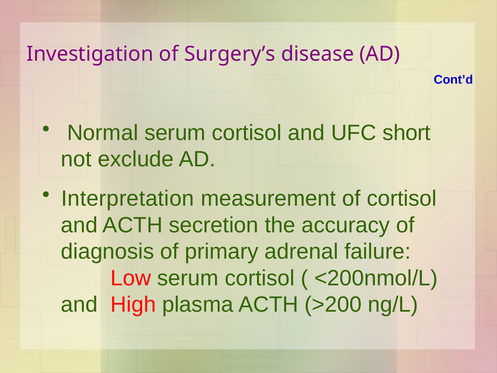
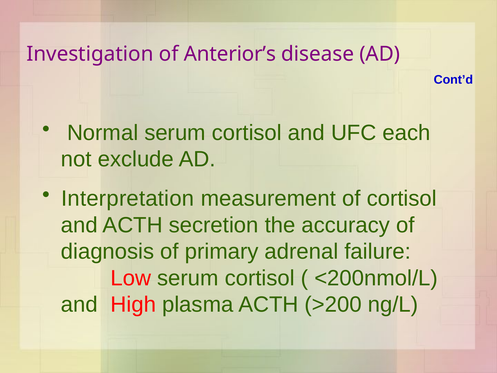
Surgery’s: Surgery’s -> Anterior’s
short: short -> each
